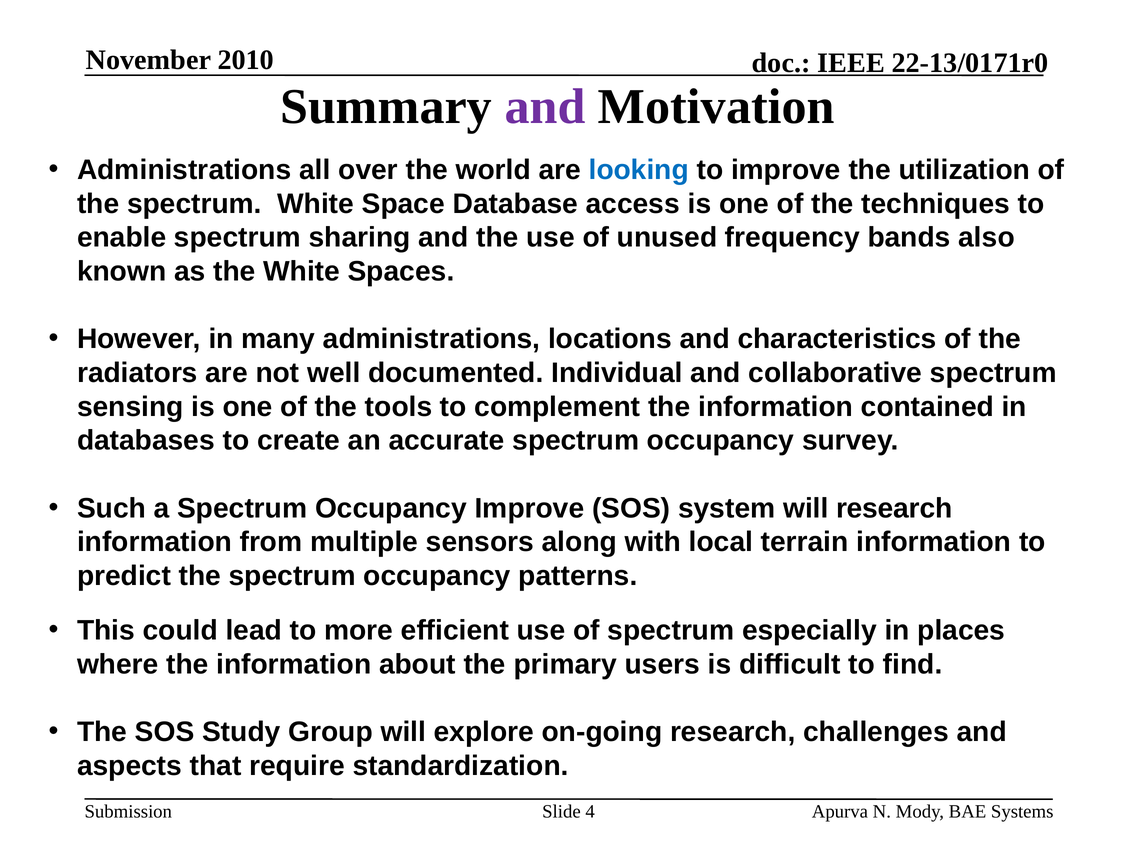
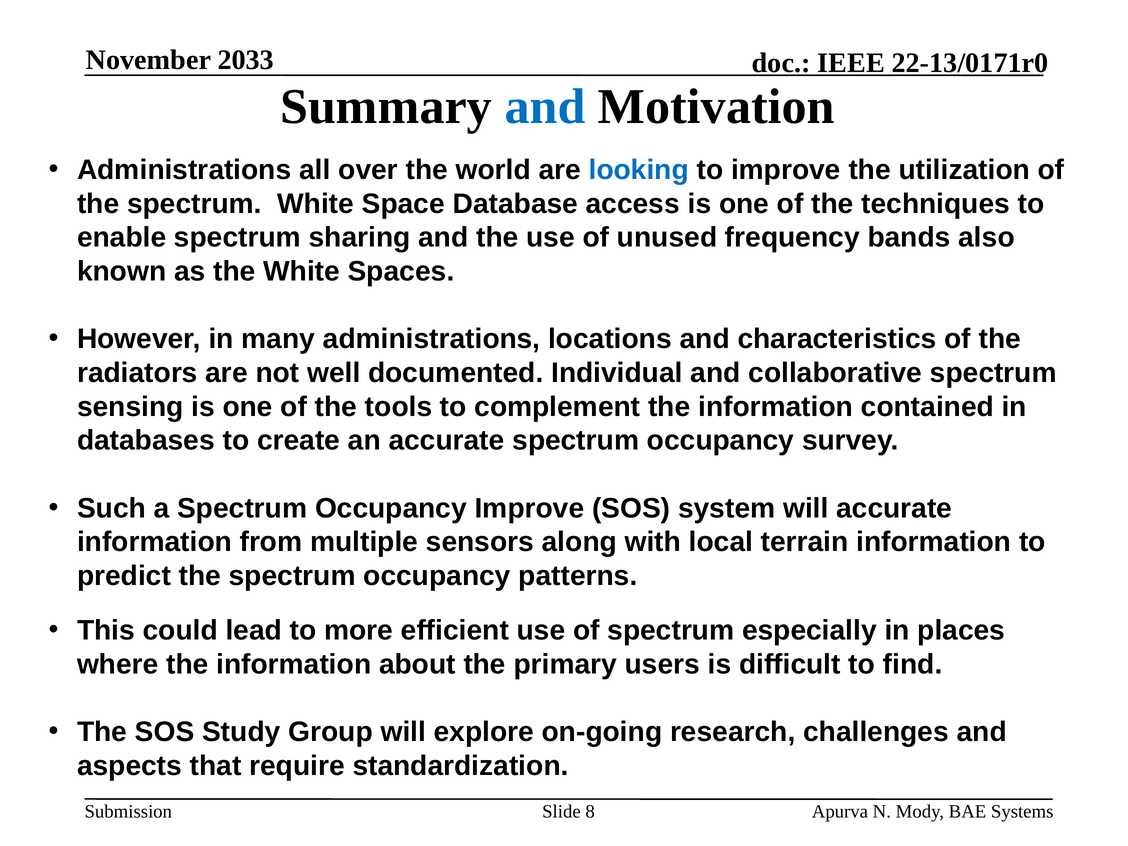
2010: 2010 -> 2033
and at (545, 107) colour: purple -> blue
will research: research -> accurate
4: 4 -> 8
